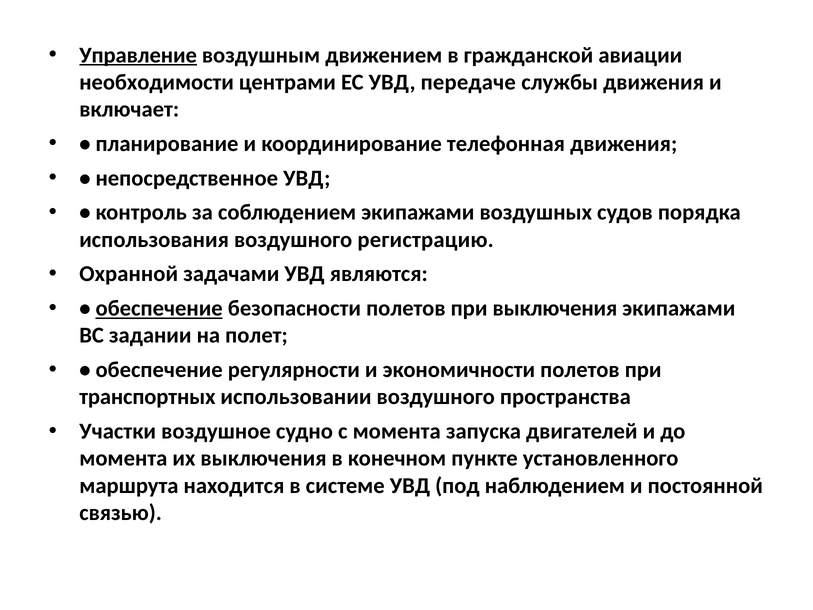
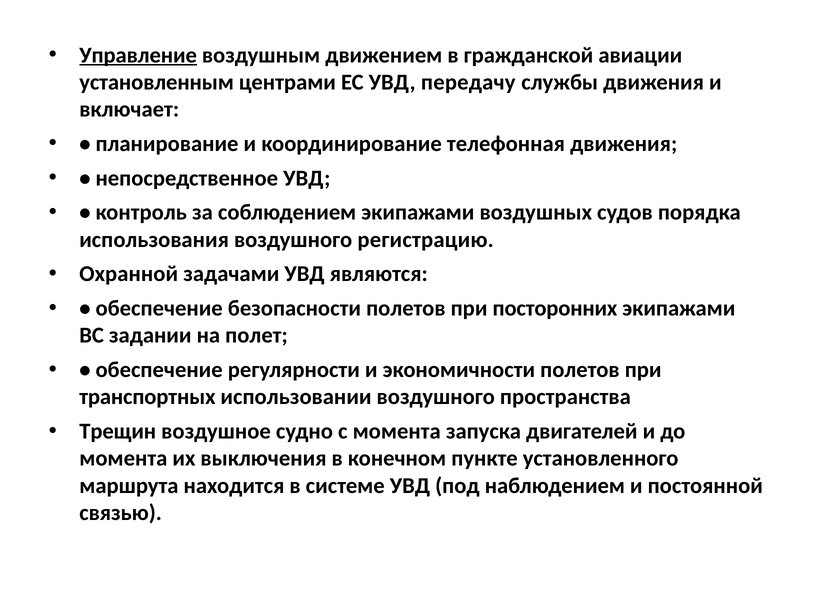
необходимости: необходимости -> установленным
передаче: передаче -> передачу
обеспечение at (159, 308) underline: present -> none
при выключения: выключения -> посторонних
Участки: Участки -> Трещин
